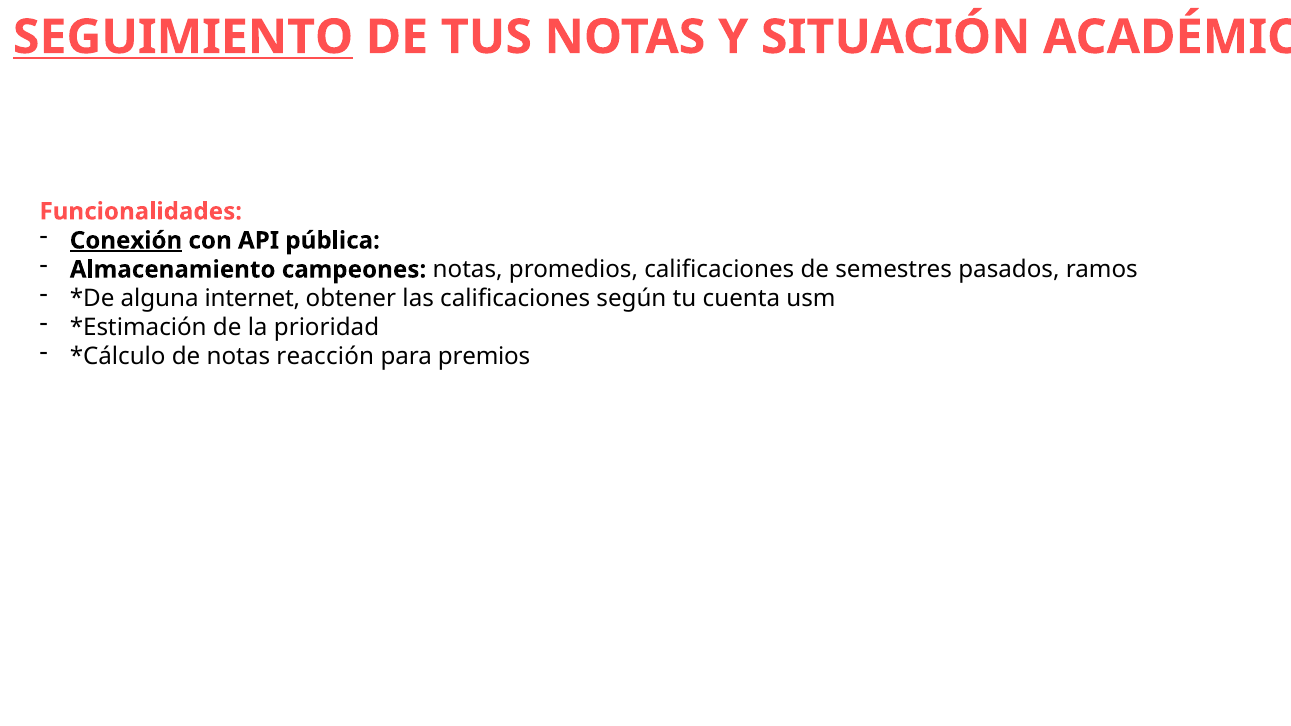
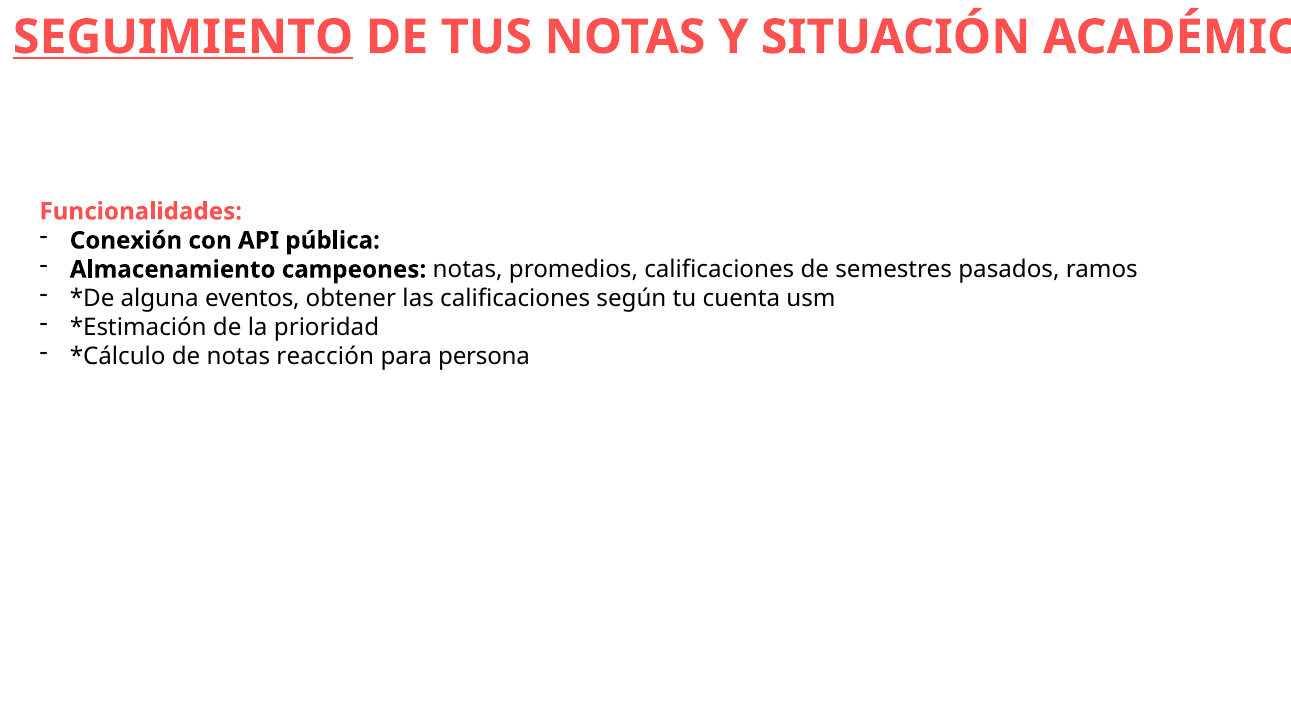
Conexión underline: present -> none
internet: internet -> eventos
premios: premios -> persona
